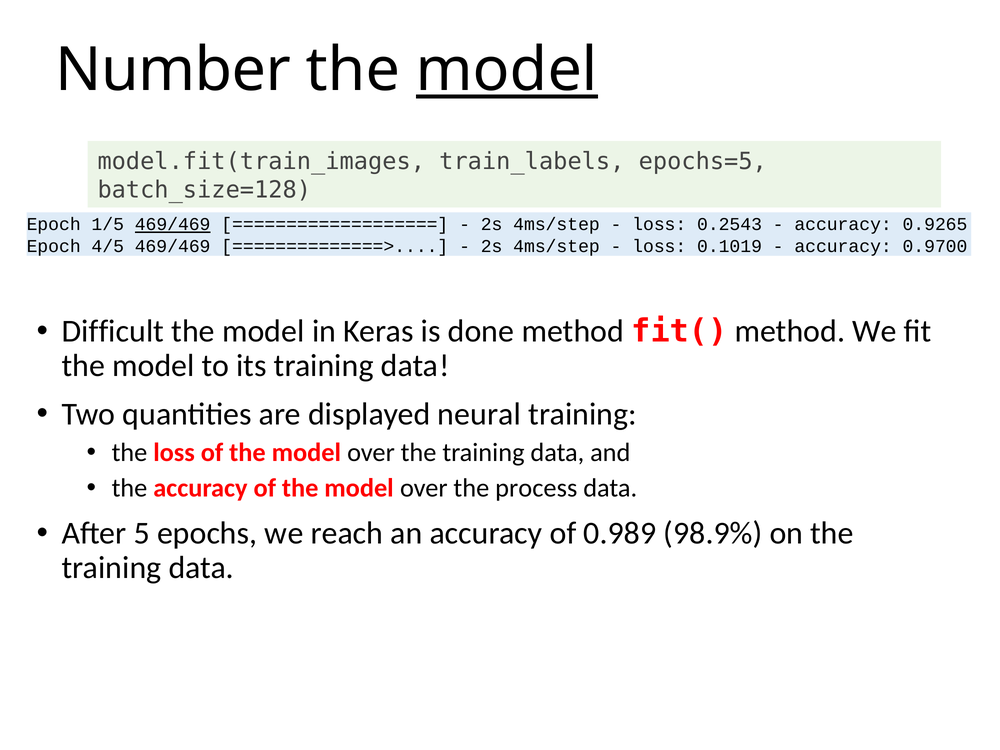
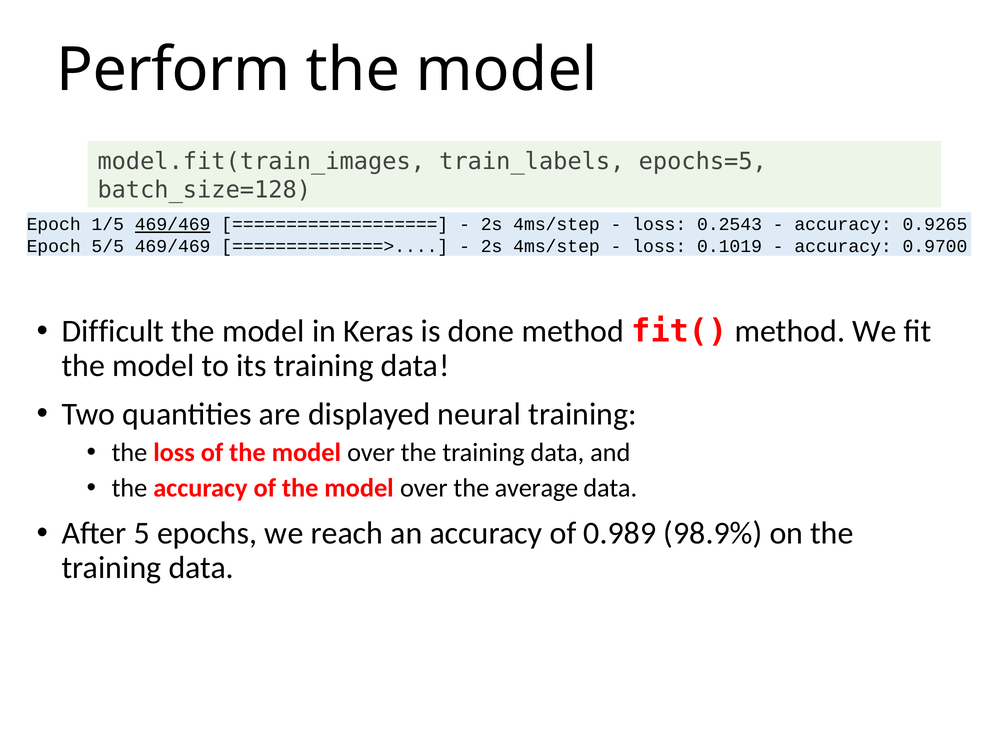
Number: Number -> Perform
model at (507, 70) underline: present -> none
4/5: 4/5 -> 5/5
process: process -> average
